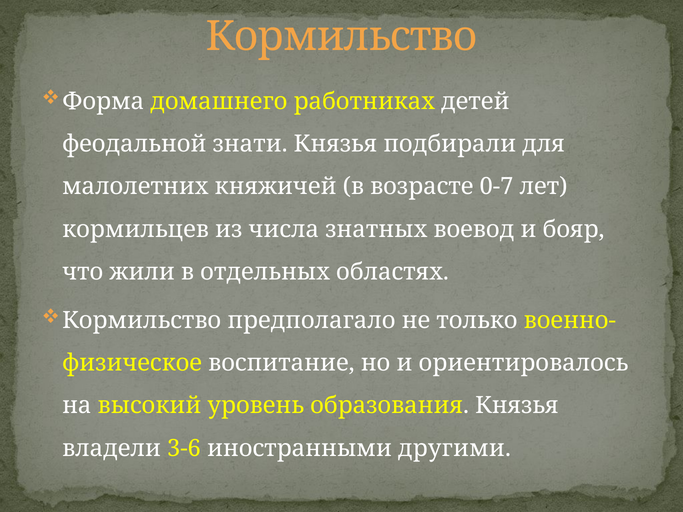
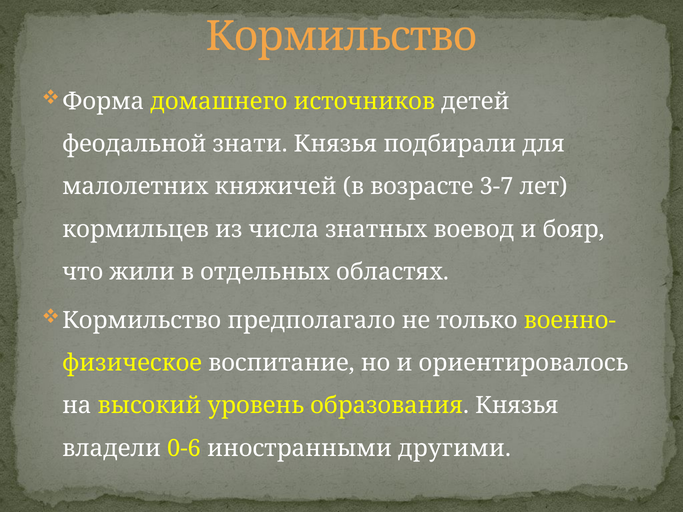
работниках: работниках -> источников
0-7: 0-7 -> 3-7
3-6: 3-6 -> 0-6
